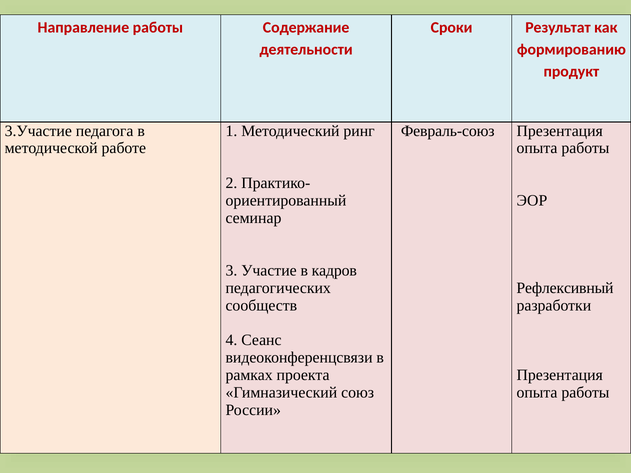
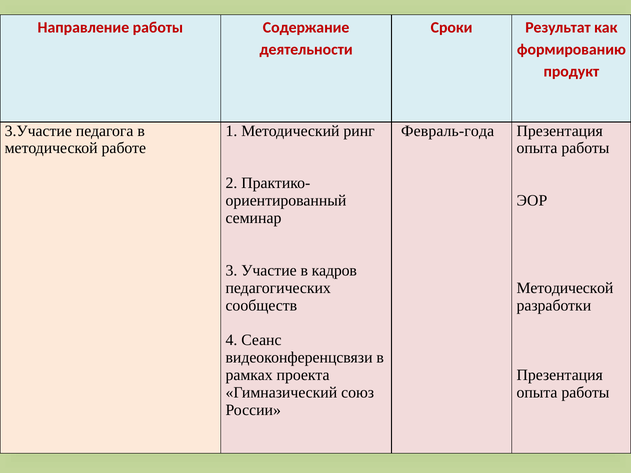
Февраль-союз: Февраль-союз -> Февраль-года
Рефлексивный at (565, 288): Рефлексивный -> Методической
